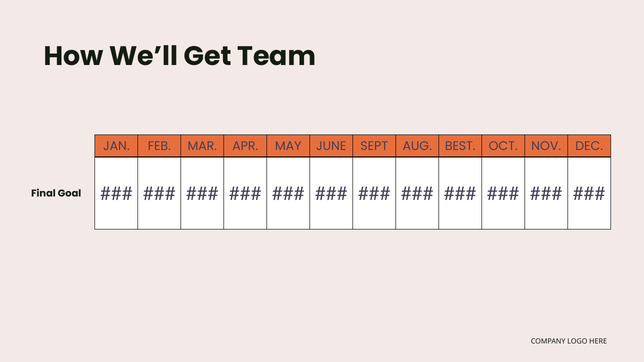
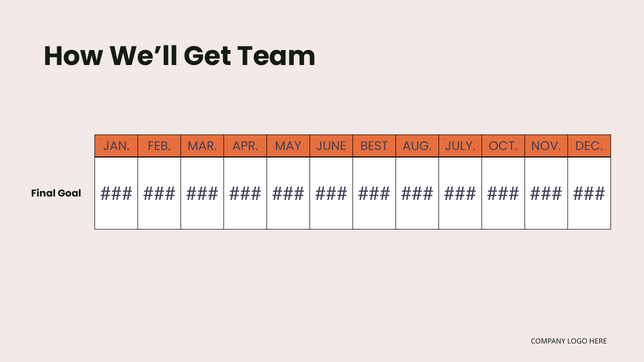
SEPT: SEPT -> BEST
BEST: BEST -> JULY
